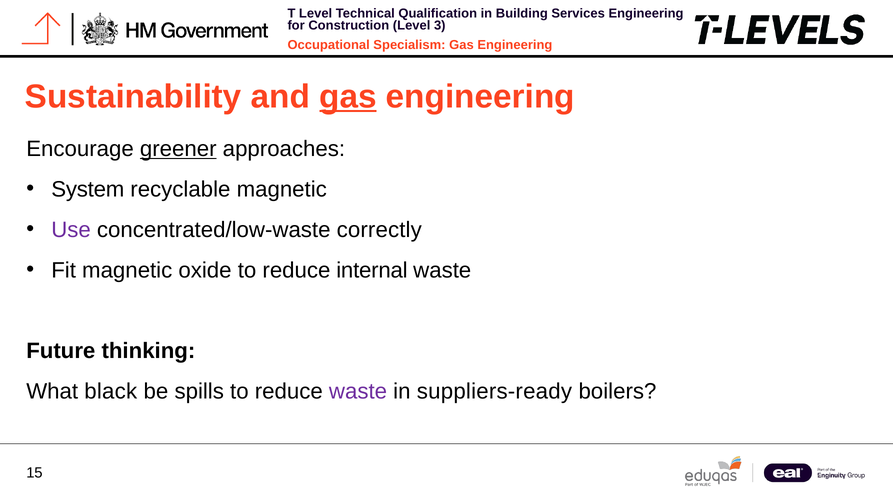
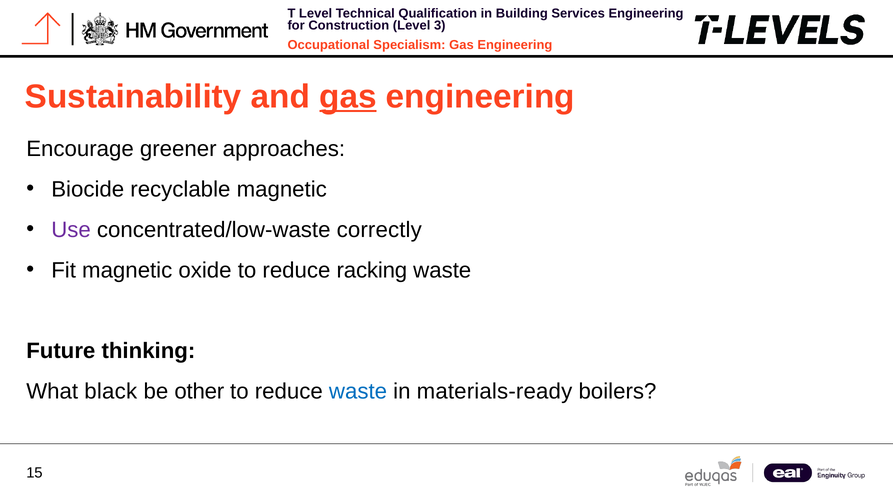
greener underline: present -> none
System: System -> Biocide
internal: internal -> racking
spills: spills -> other
waste at (358, 392) colour: purple -> blue
suppliers-ready: suppliers-ready -> materials-ready
